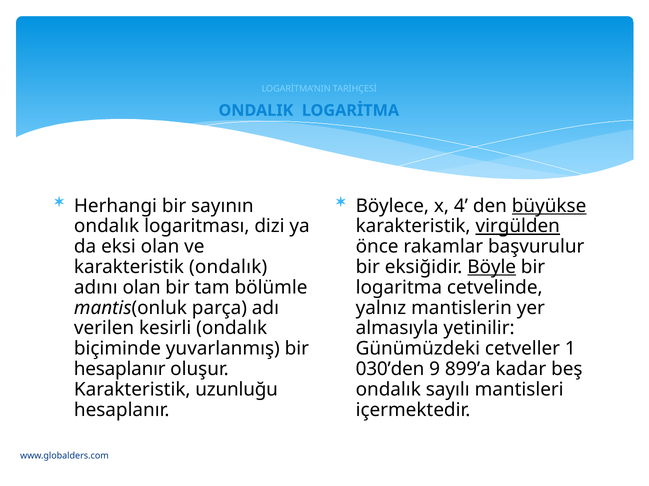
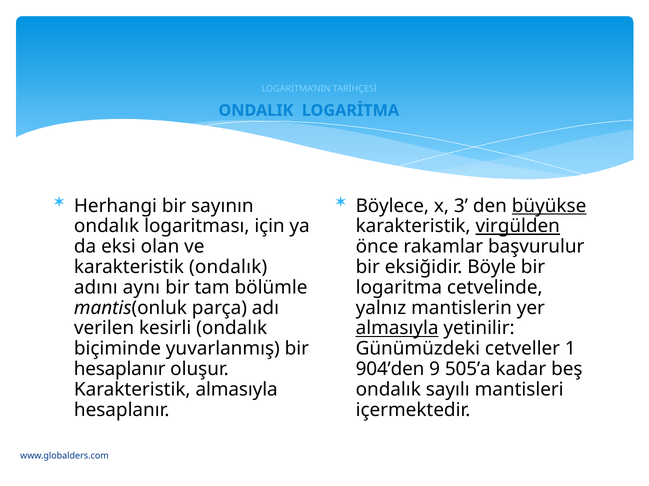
4: 4 -> 3
dizi: dizi -> için
Böyle underline: present -> none
adını olan: olan -> aynı
almasıyla at (397, 329) underline: none -> present
030’den: 030’den -> 904’den
899’a: 899’a -> 505’a
Karakteristik uzunluğu: uzunluğu -> almasıyla
